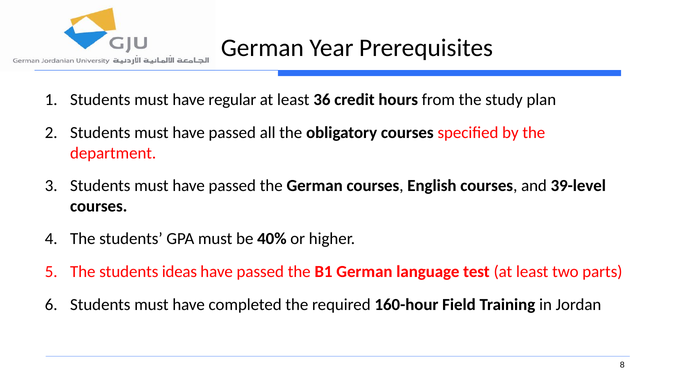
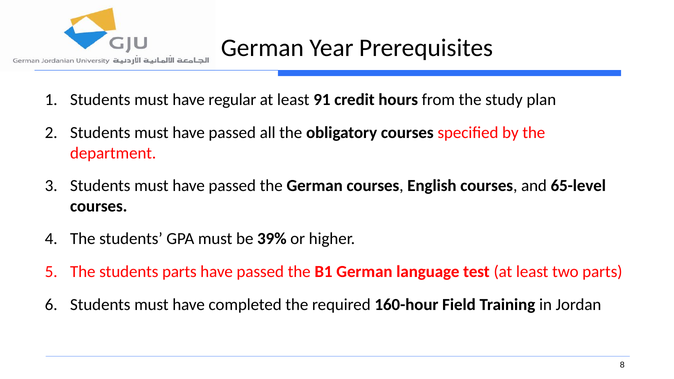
36: 36 -> 91
39-level: 39-level -> 65-level
40%: 40% -> 39%
students ideas: ideas -> parts
